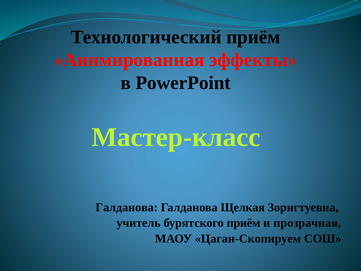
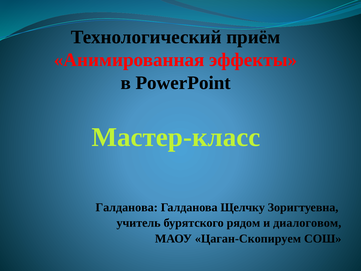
Щелкая: Щелкая -> Щелчку
бурятского приём: приём -> рядом
прозрачная: прозрачная -> диалоговом
